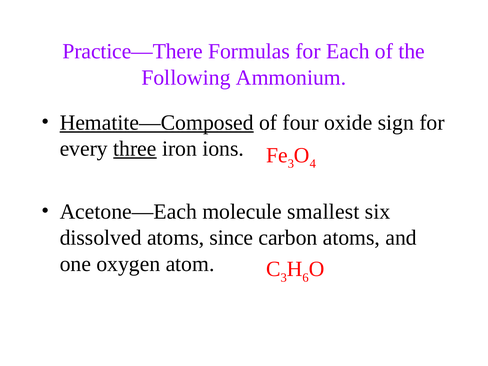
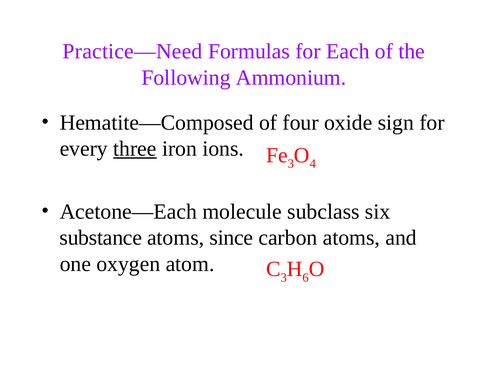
Practice—There: Practice—There -> Practice—Need
Hematite—Composed underline: present -> none
smallest: smallest -> subclass
dissolved: dissolved -> substance
